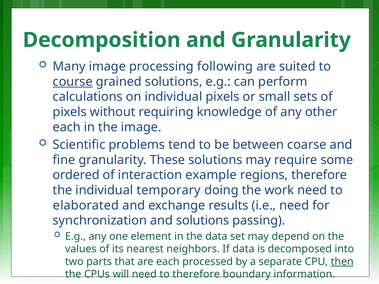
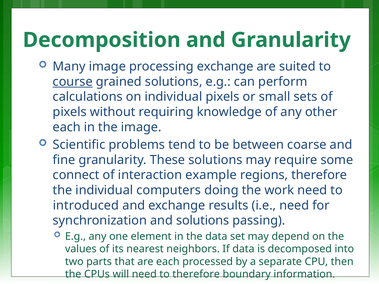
processing following: following -> exchange
ordered: ordered -> connect
temporary: temporary -> computers
elaborated: elaborated -> introduced
then underline: present -> none
